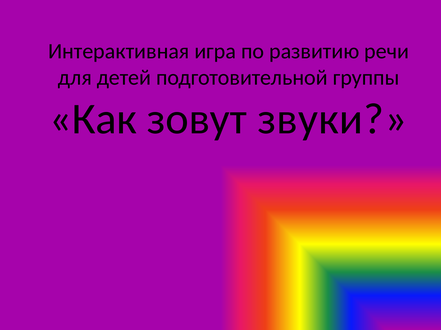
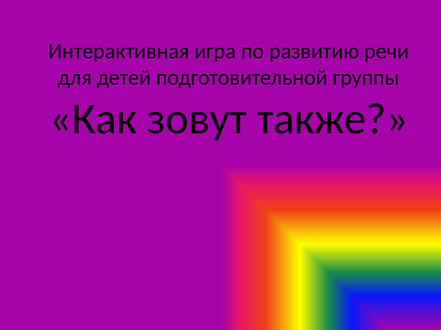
звуки: звуки -> также
